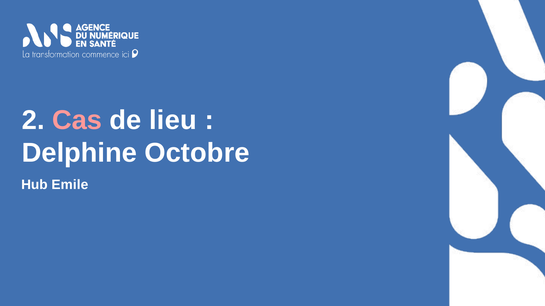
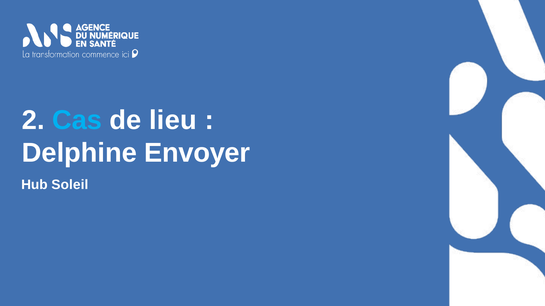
Cas colour: pink -> light blue
Octobre: Octobre -> Envoyer
Emile: Emile -> Soleil
